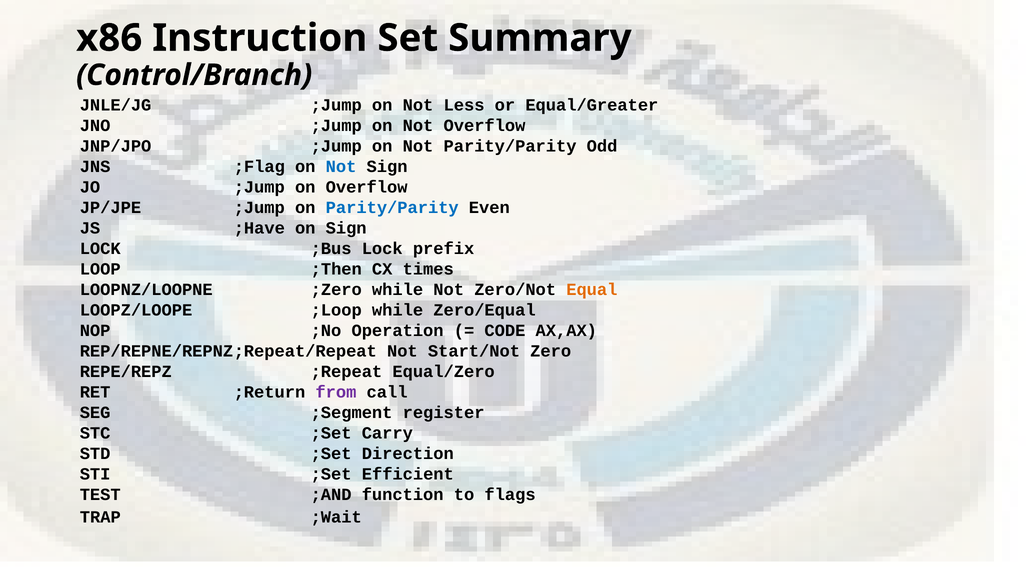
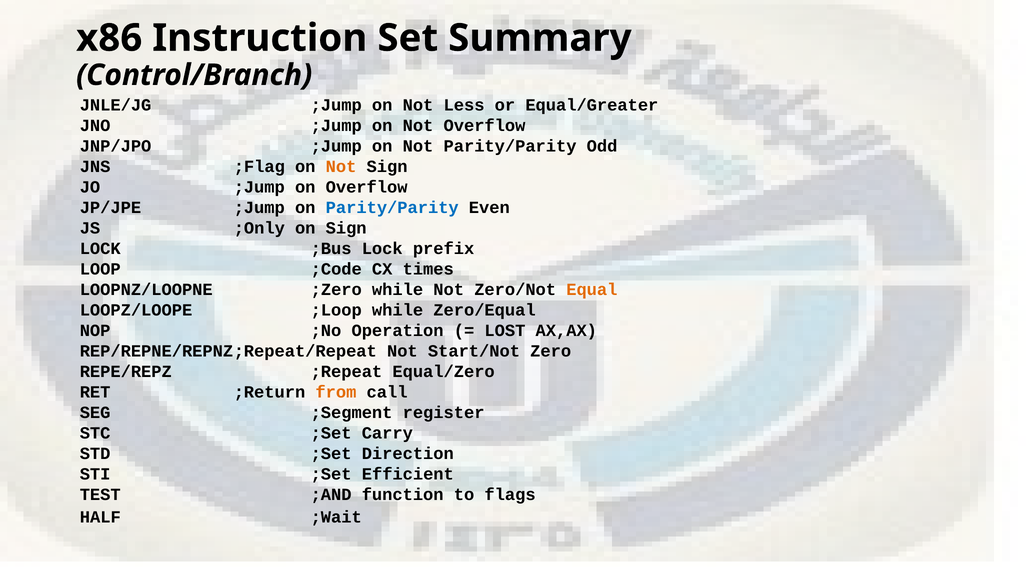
Not at (341, 166) colour: blue -> orange
;Have: ;Have -> ;Only
;Then: ;Then -> ;Code
CODE: CODE -> LOST
from colour: purple -> orange
TRAP: TRAP -> HALF
